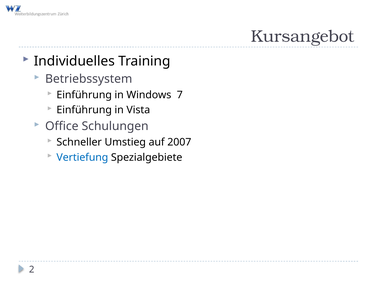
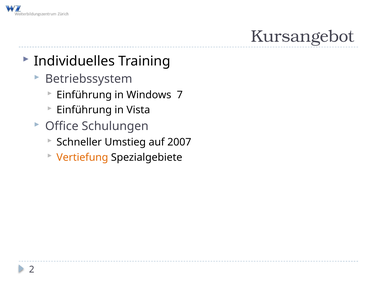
Vertiefung colour: blue -> orange
